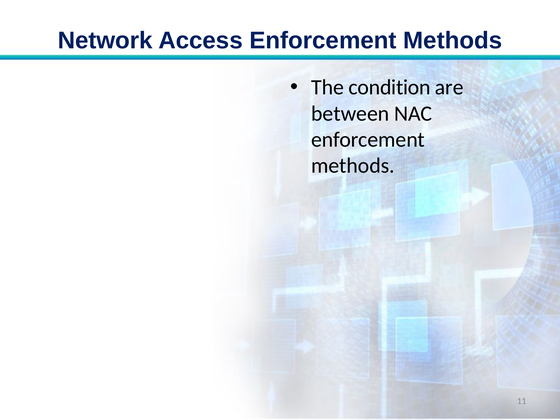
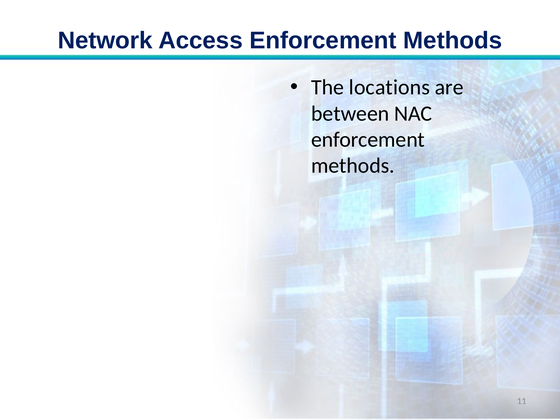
condition: condition -> locations
